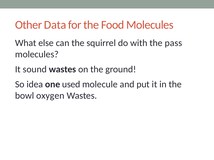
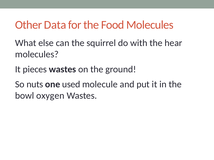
pass: pass -> hear
sound: sound -> pieces
idea: idea -> nuts
